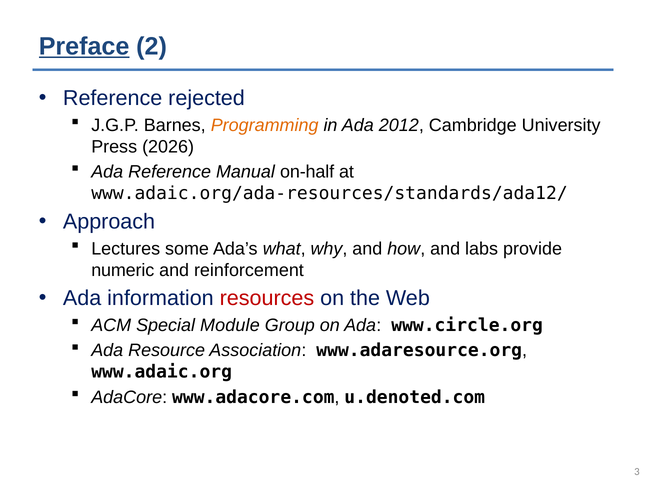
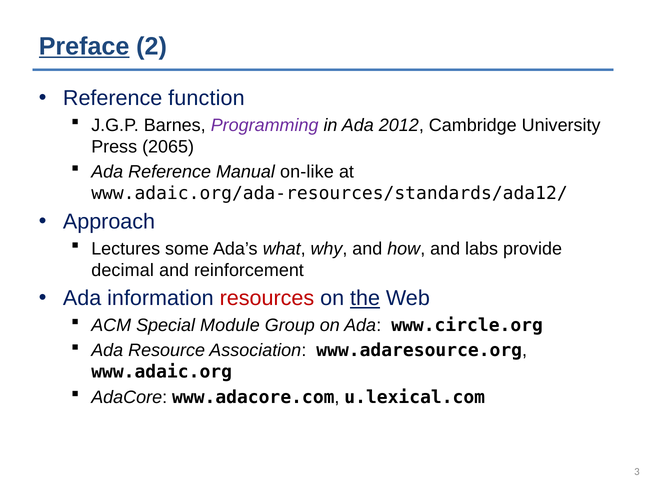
rejected: rejected -> function
Programming colour: orange -> purple
2026: 2026 -> 2065
on-half: on-half -> on-like
numeric: numeric -> decimal
the underline: none -> present
u.denoted.com: u.denoted.com -> u.lexical.com
